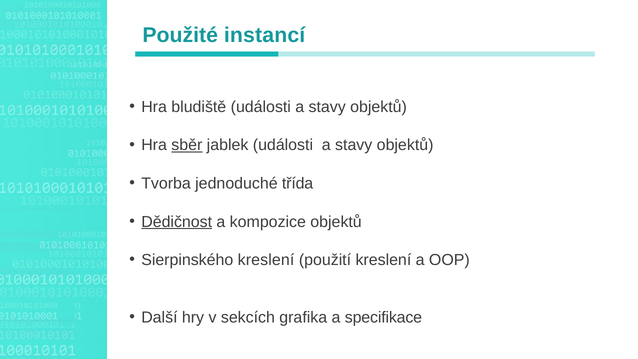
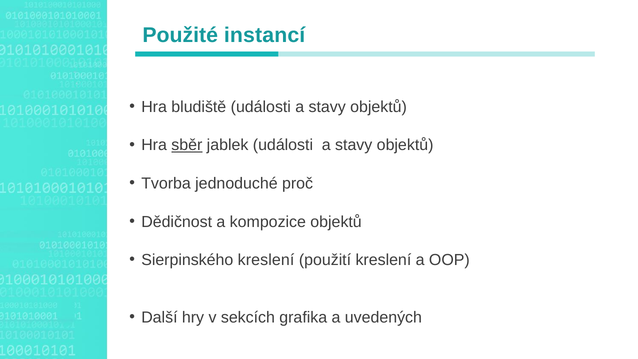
třída: třída -> proč
Dědičnost underline: present -> none
specifikace: specifikace -> uvedených
